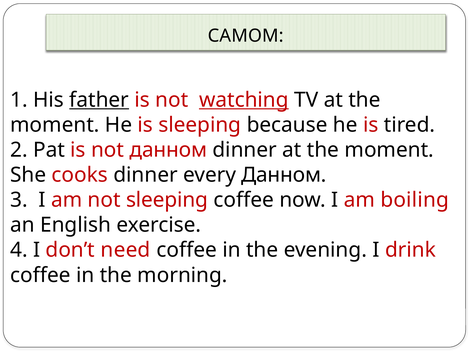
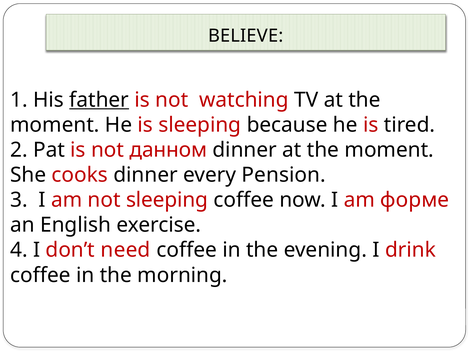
САМОМ: САМОМ -> BELIEVE
watching underline: present -> none
every Данном: Данном -> Pension
boiling: boiling -> форме
